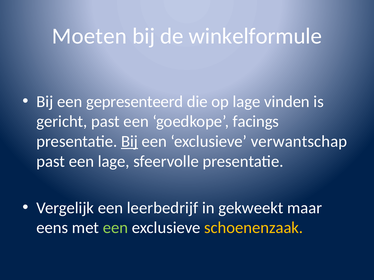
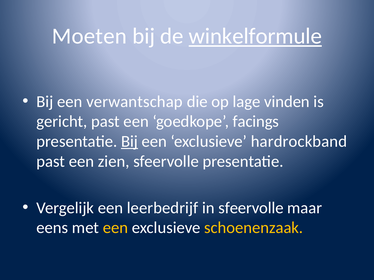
winkelformule underline: none -> present
gepresenteerd: gepresenteerd -> verwantschap
verwantschap: verwantschap -> hardrockband
een lage: lage -> zien
in gekweekt: gekweekt -> sfeervolle
een at (115, 228) colour: light green -> yellow
